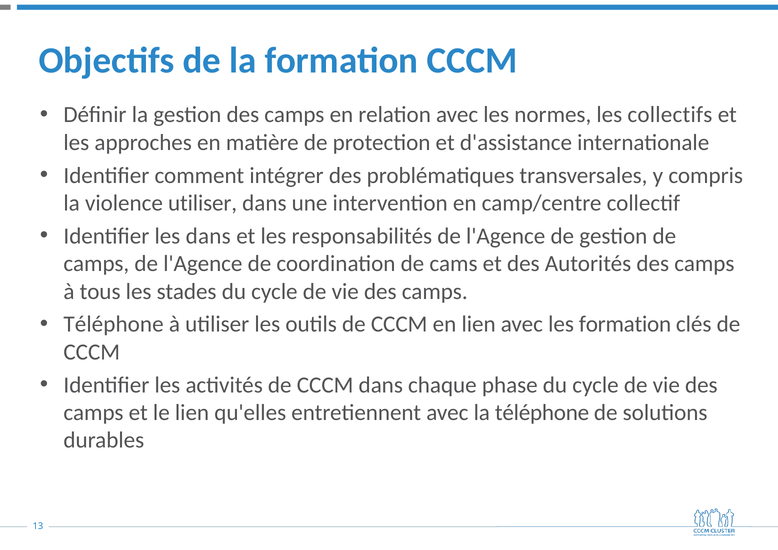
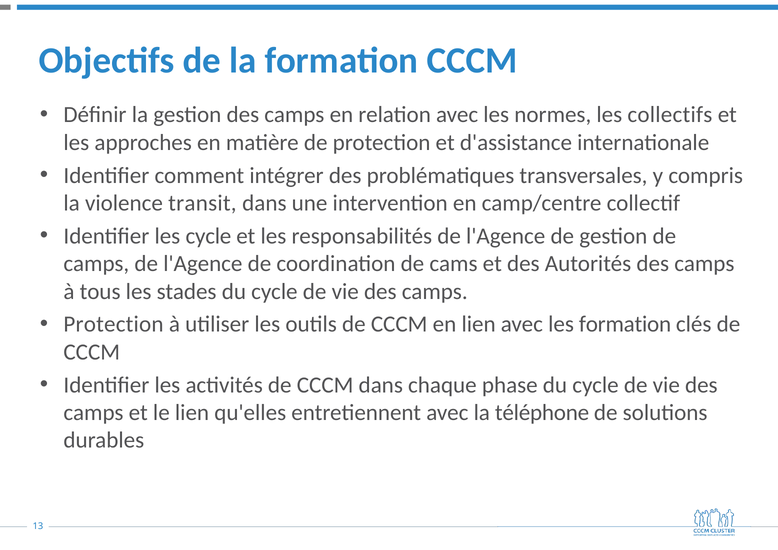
violence utiliser: utiliser -> transit
les dans: dans -> cycle
Téléphone at (114, 324): Téléphone -> Protection
